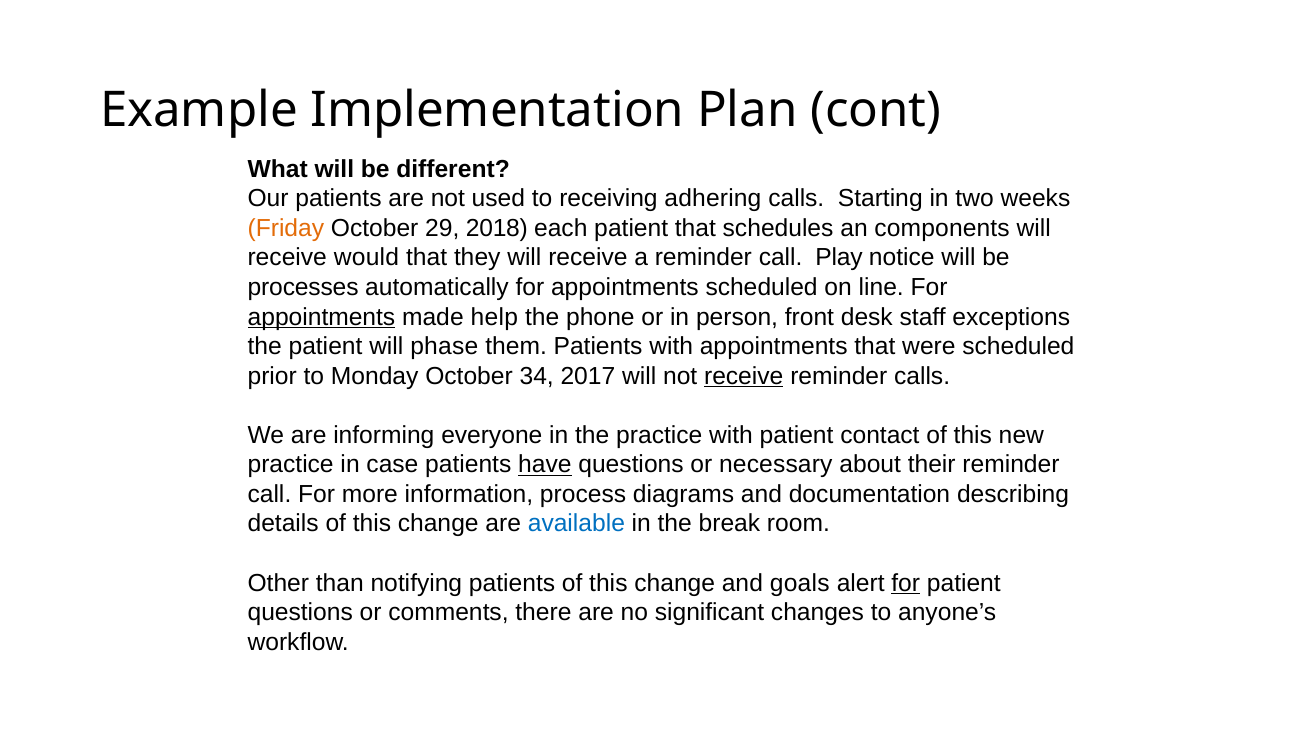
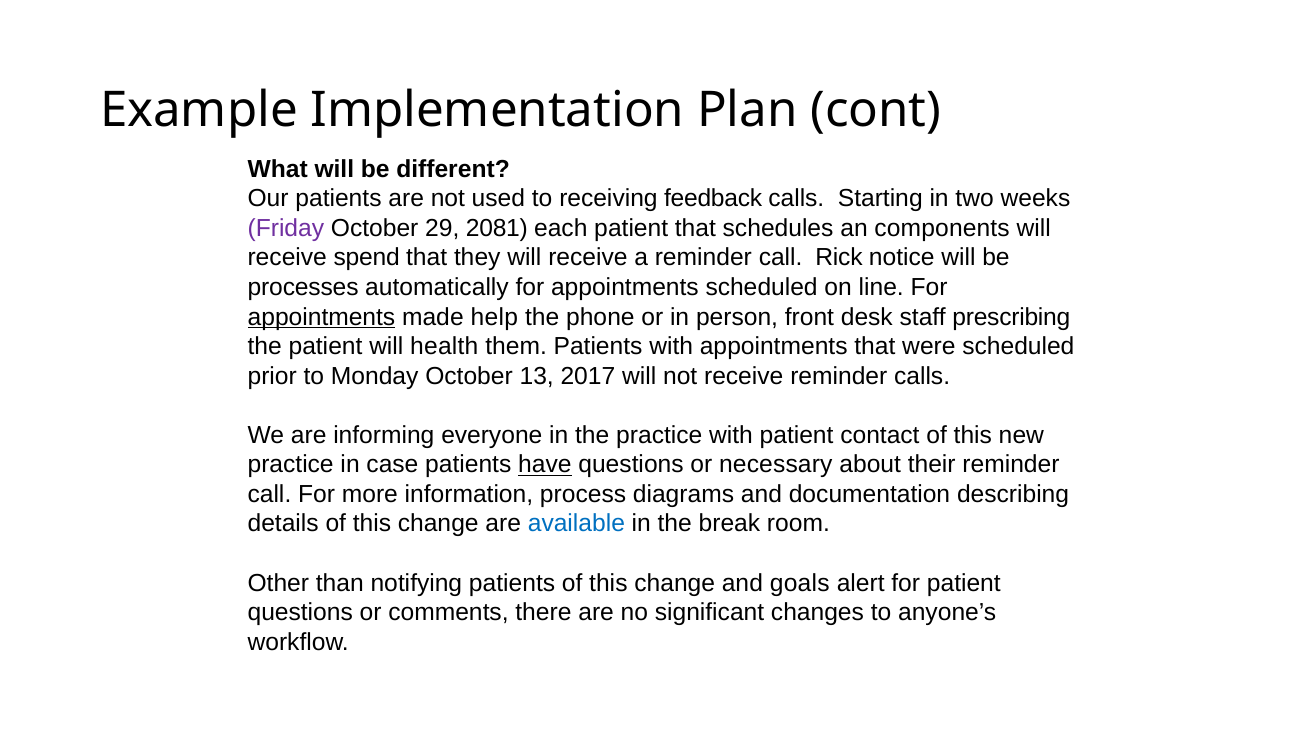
adhering: adhering -> feedback
Friday colour: orange -> purple
2018: 2018 -> 2081
would: would -> spend
Play: Play -> Rick
exceptions: exceptions -> prescribing
phase: phase -> health
34: 34 -> 13
receive at (744, 376) underline: present -> none
for at (906, 583) underline: present -> none
